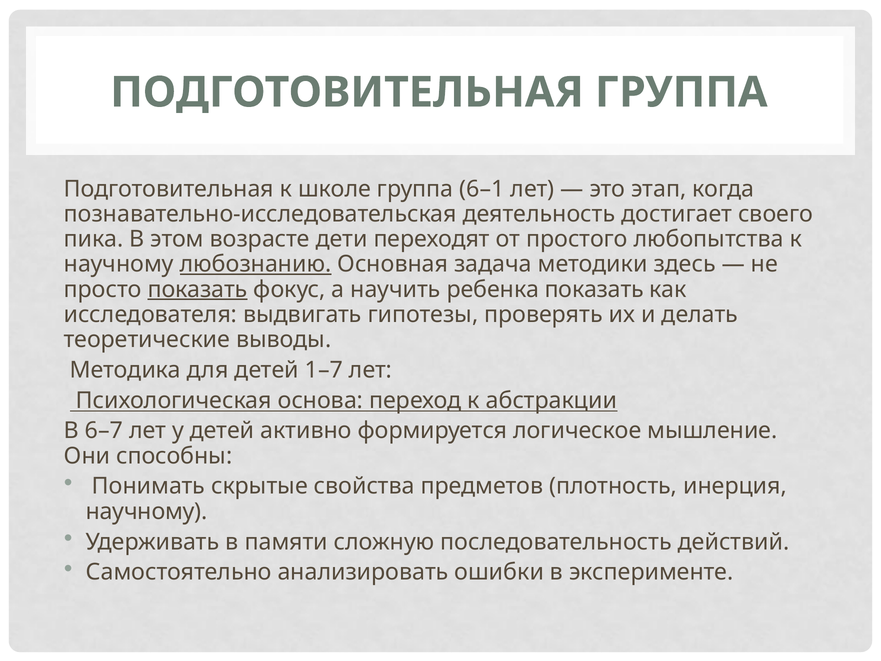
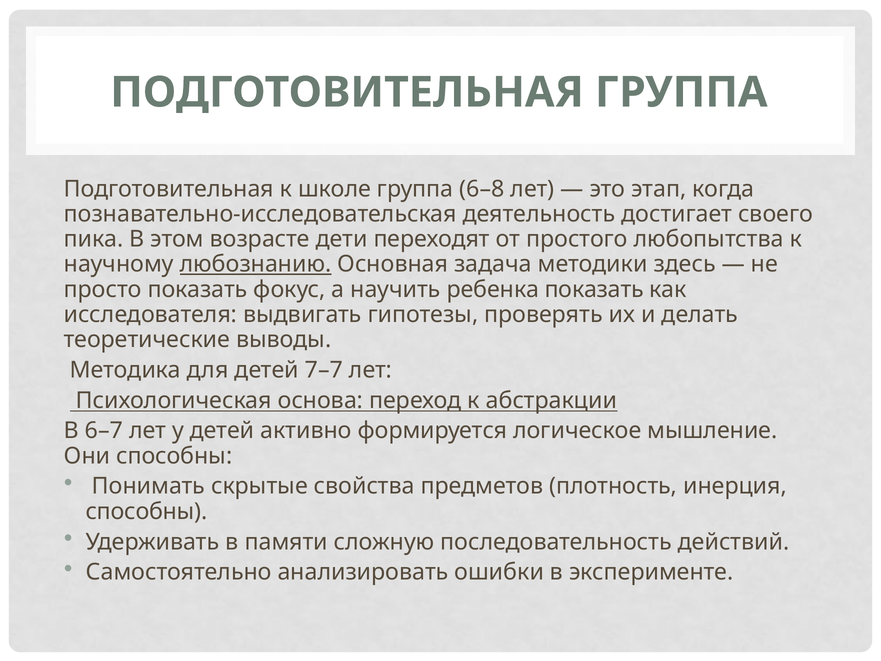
6–1: 6–1 -> 6–8
показать at (198, 289) underline: present -> none
1–7: 1–7 -> 7–7
научному at (146, 511): научному -> способны
